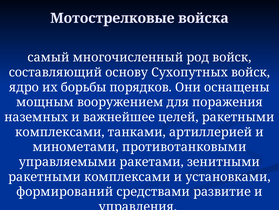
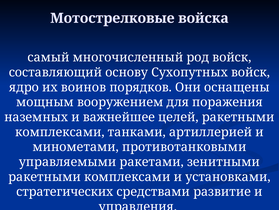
борьбы: борьбы -> воинов
формирований: формирований -> стратегических
